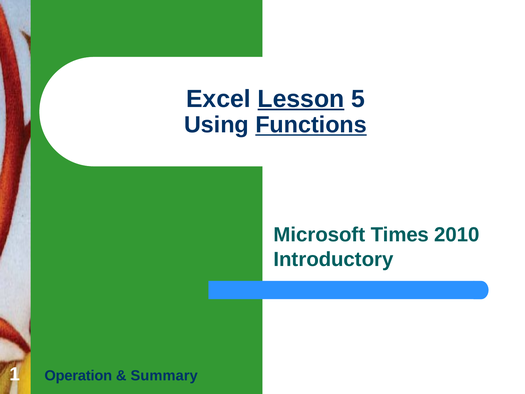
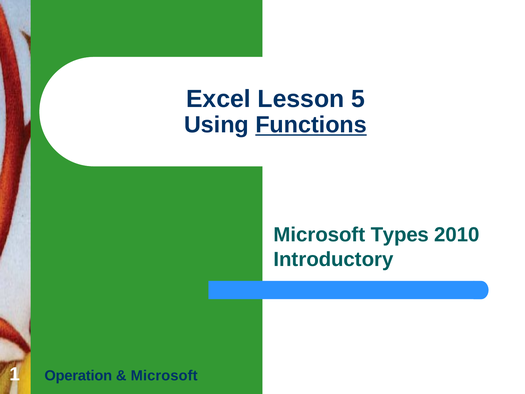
Lesson underline: present -> none
Times: Times -> Types
Summary at (164, 375): Summary -> Microsoft
